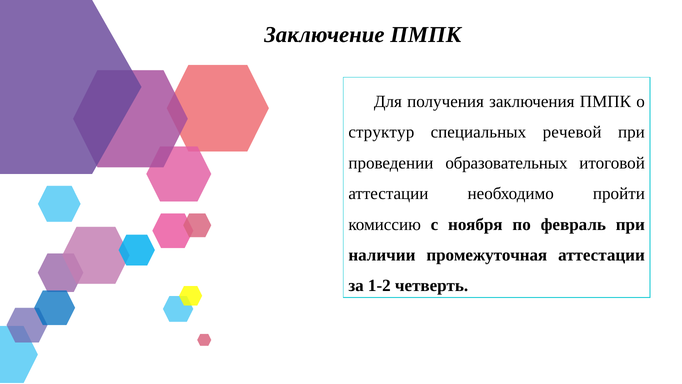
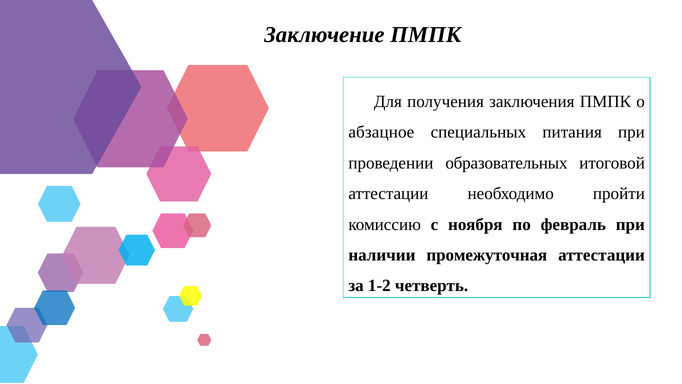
структур: структур -> абзацное
речевой: речевой -> питания
